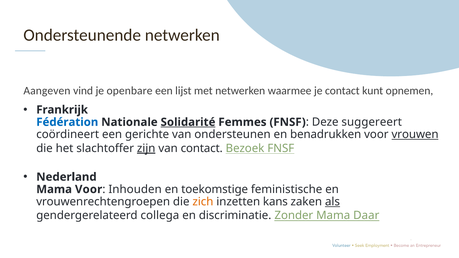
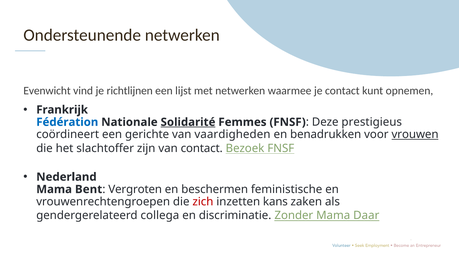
Aangeven: Aangeven -> Evenwicht
openbare: openbare -> richtlijnen
suggereert: suggereert -> prestigieus
ondersteunen: ondersteunen -> vaardigheden
zijn underline: present -> none
Mama Voor: Voor -> Bent
Inhouden: Inhouden -> Vergroten
toekomstige: toekomstige -> beschermen
zich colour: orange -> red
als underline: present -> none
